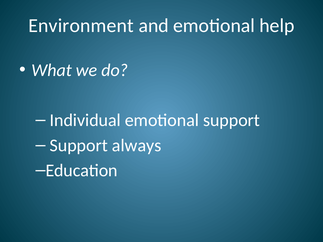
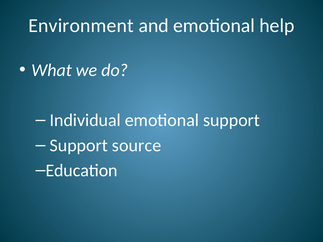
always: always -> source
